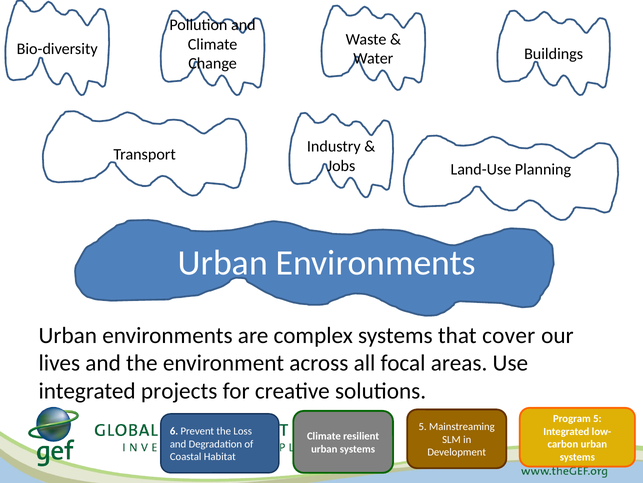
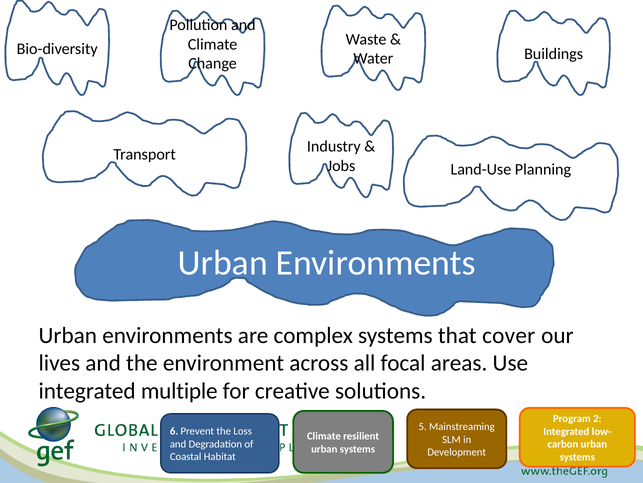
projects: projects -> multiple
Program 5: 5 -> 2
